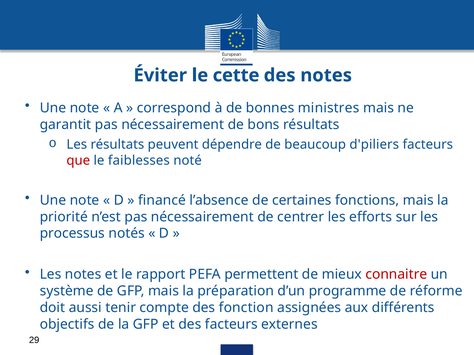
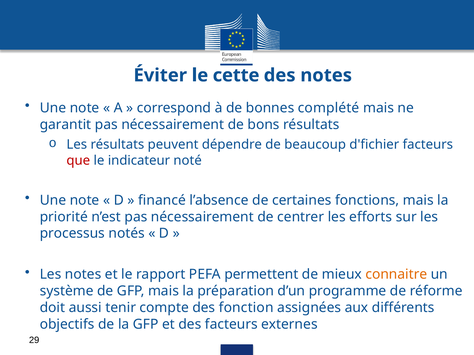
ministres: ministres -> complété
d'piliers: d'piliers -> d'fichier
faiblesses: faiblesses -> indicateur
connaitre colour: red -> orange
